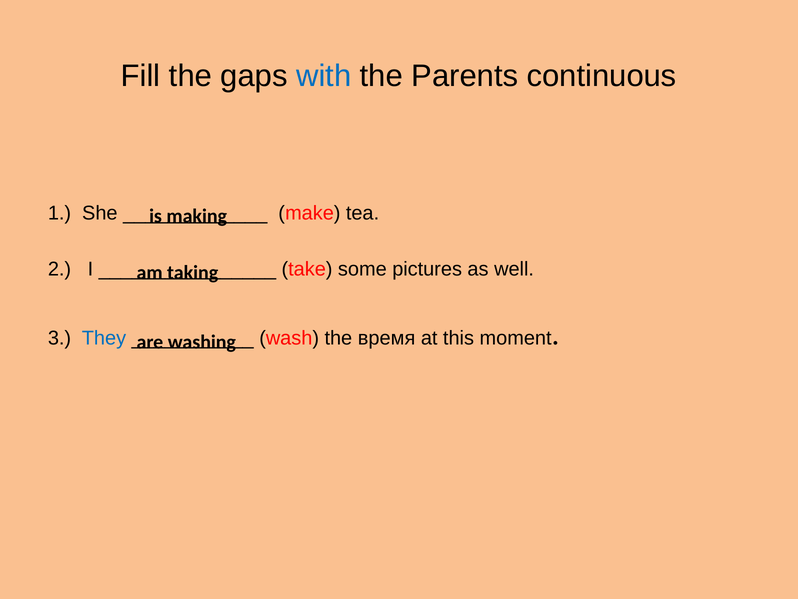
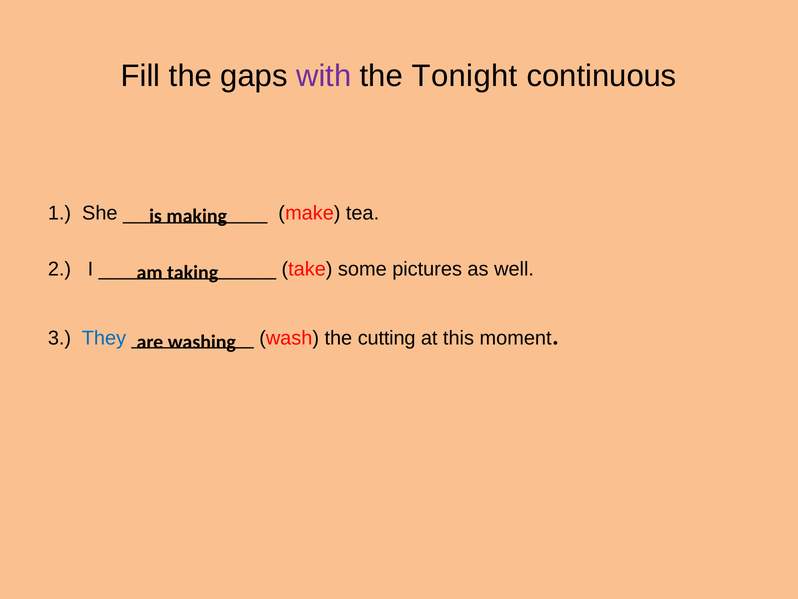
with colour: blue -> purple
Parents: Parents -> Tonight
время: время -> cutting
